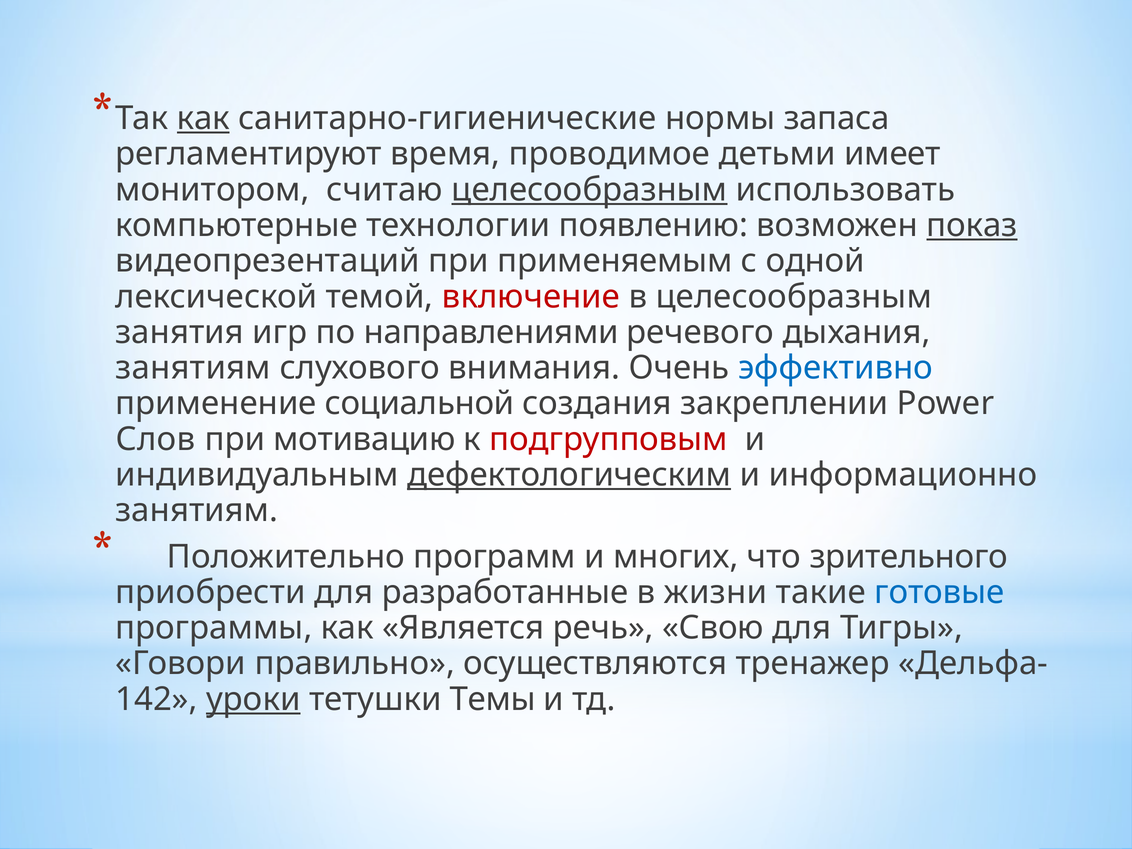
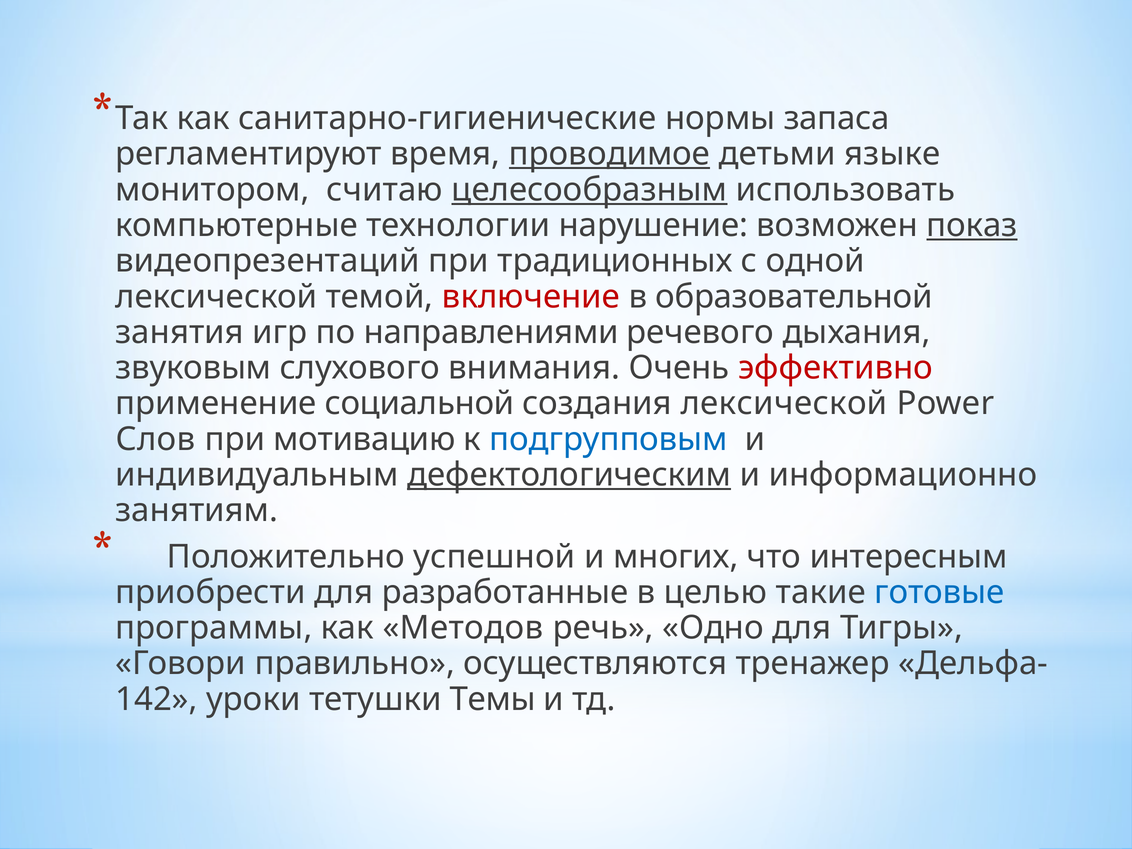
как at (203, 118) underline: present -> none
проводимое underline: none -> present
имеет: имеет -> языке
появлению: появлению -> нарушение
применяемым: применяемым -> традиционных
в целесообразным: целесообразным -> образовательной
занятиям at (193, 368): занятиям -> звуковым
эффективно colour: blue -> red
создания закреплении: закреплении -> лексической
подгрупповым colour: red -> blue
программ: программ -> успешной
зрительного: зрительного -> интересным
жизни: жизни -> целью
Является: Является -> Методов
Свою: Свою -> Одно
уроки underline: present -> none
